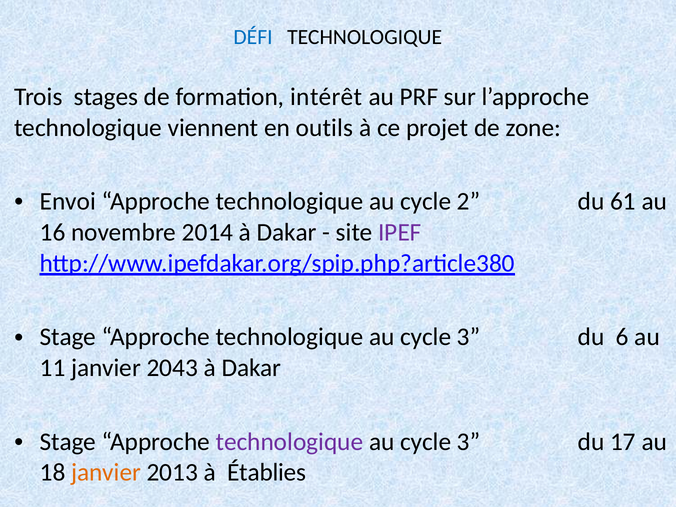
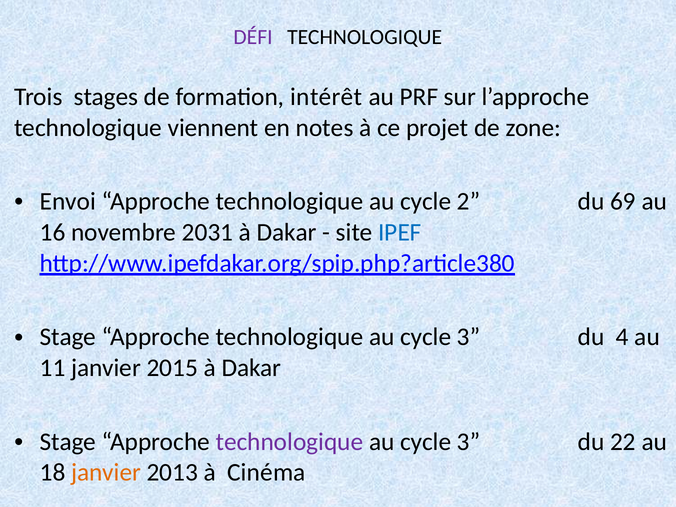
DÉFI colour: blue -> purple
outils: outils -> notes
61: 61 -> 69
2014: 2014 -> 2031
IPEF colour: purple -> blue
6: 6 -> 4
2043: 2043 -> 2015
17: 17 -> 22
Établies: Établies -> Cinéma
